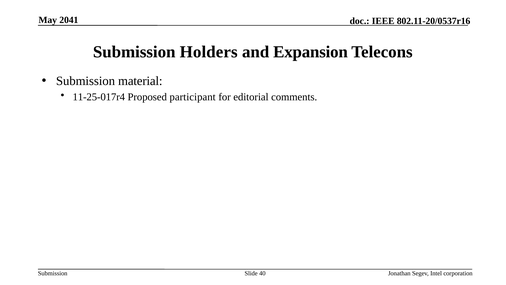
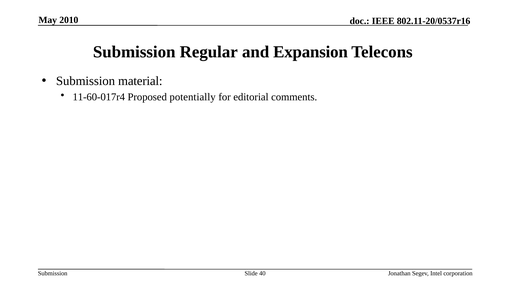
2041: 2041 -> 2010
Holders: Holders -> Regular
11-25-017r4: 11-25-017r4 -> 11-60-017r4
participant: participant -> potentially
